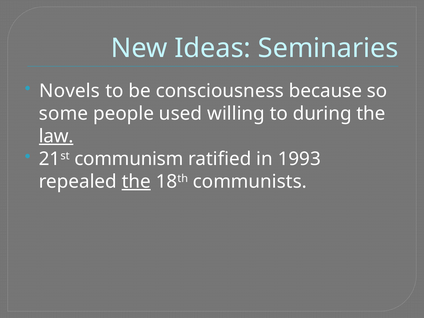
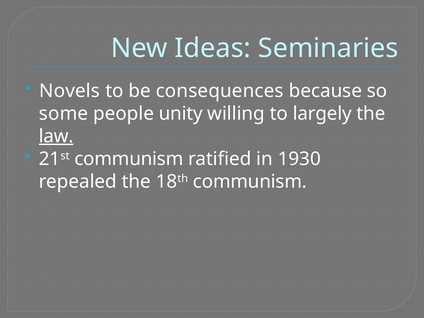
consciousness: consciousness -> consequences
used: used -> unity
during: during -> largely
1993: 1993 -> 1930
the at (136, 182) underline: present -> none
18th communists: communists -> communism
